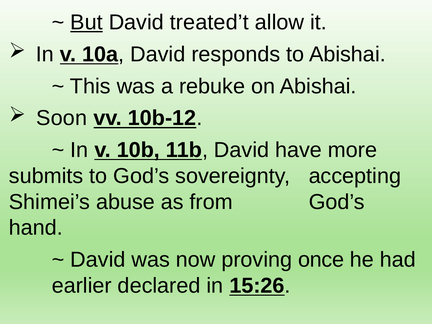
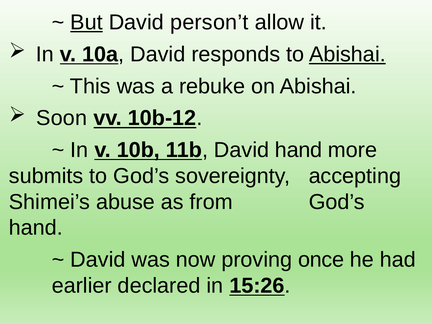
treated’t: treated’t -> person’t
Abishai at (347, 54) underline: none -> present
David have: have -> hand
